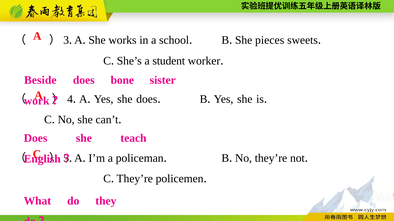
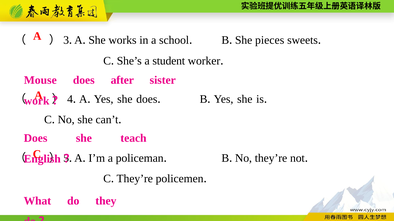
Beside: Beside -> Mouse
bone: bone -> after
